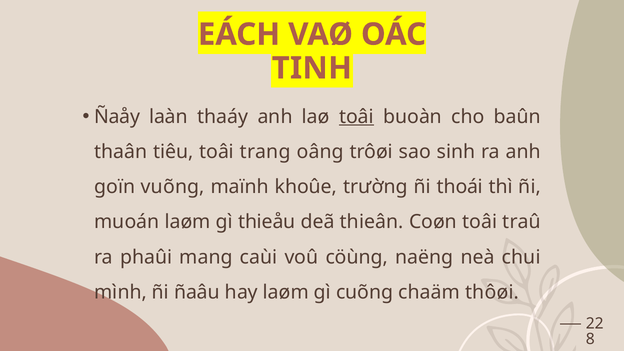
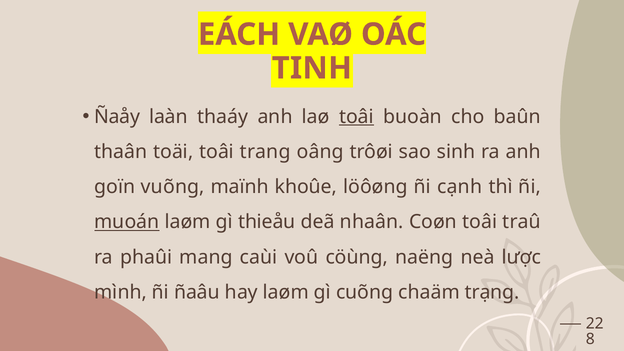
tiêu: tiêu -> toäi
trường: trường -> löôøng
thoái: thoái -> cạnh
muoán underline: none -> present
thieân: thieân -> nhaân
chui: chui -> lược
thôøi: thôøi -> trạng
